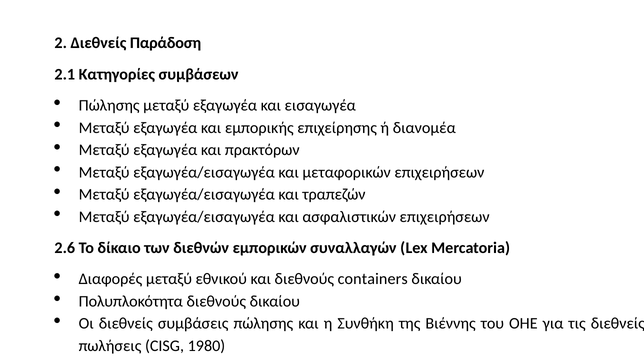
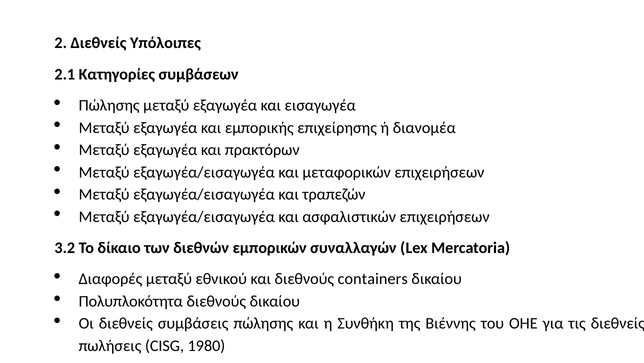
Παράδοση: Παράδοση -> Υπόλοιπες
2.6: 2.6 -> 3.2
